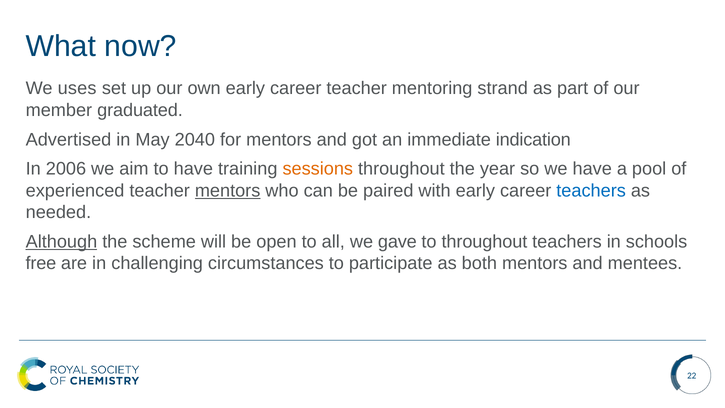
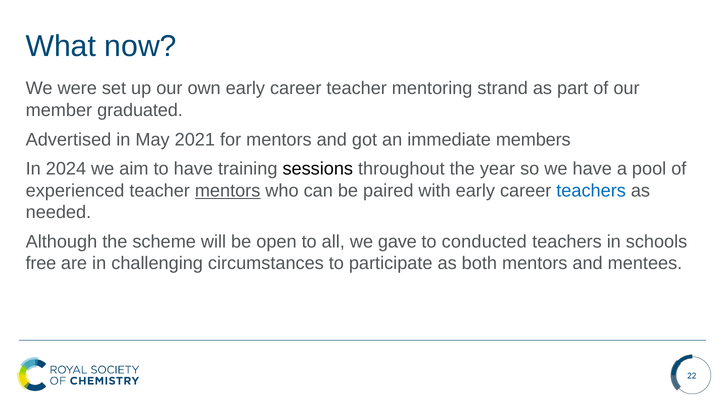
uses: uses -> were
2040: 2040 -> 2021
indication: indication -> members
2006: 2006 -> 2024
sessions colour: orange -> black
Although underline: present -> none
to throughout: throughout -> conducted
